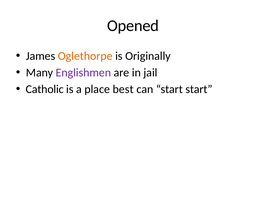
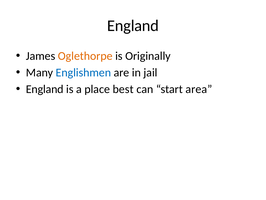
Opened at (133, 26): Opened -> England
Englishmen colour: purple -> blue
Catholic at (45, 89): Catholic -> England
start start: start -> area
